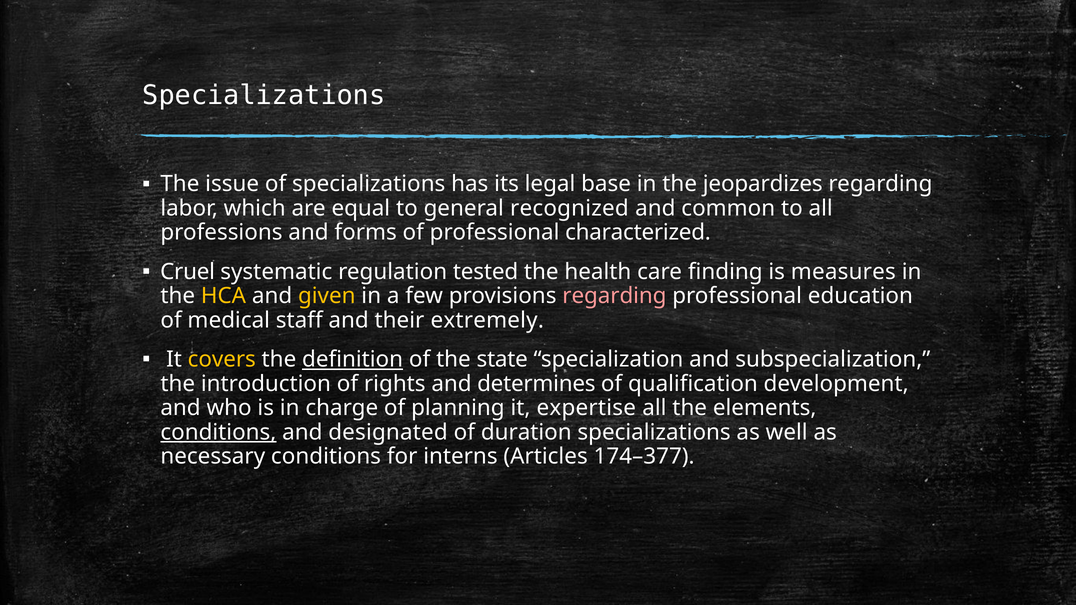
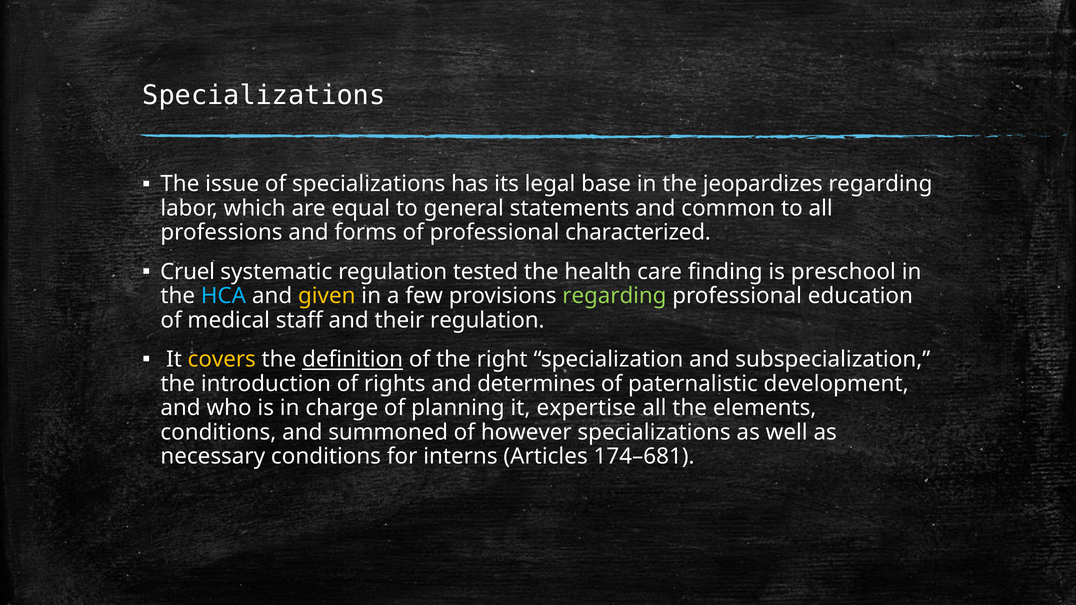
recognized: recognized -> statements
measures: measures -> preschool
HCA colour: yellow -> light blue
regarding at (614, 296) colour: pink -> light green
their extremely: extremely -> regulation
state: state -> right
qualiﬁcation: qualiﬁcation -> paternalistic
conditions at (218, 432) underline: present -> none
designated: designated -> summoned
duration: duration -> however
174–377: 174–377 -> 174–681
